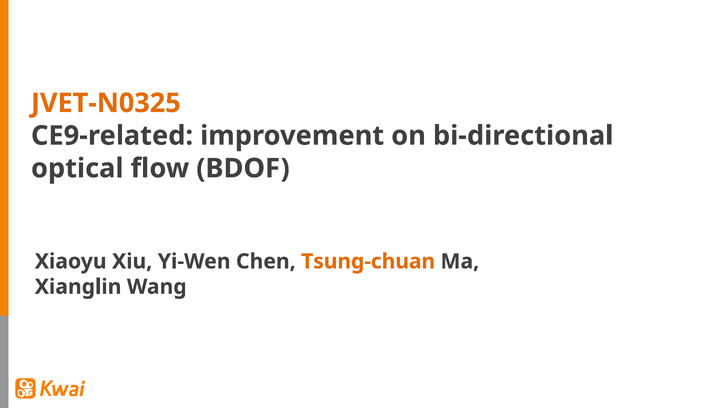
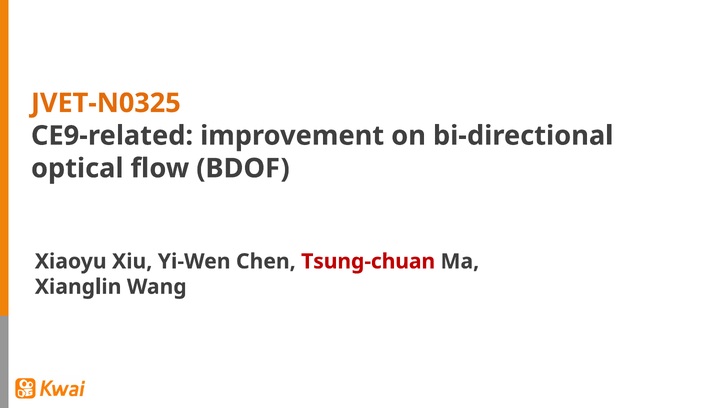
Tsung-chuan colour: orange -> red
